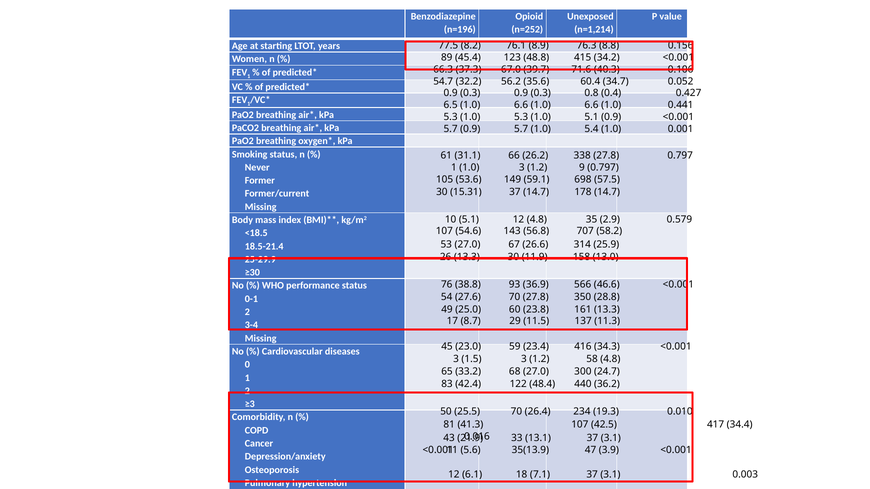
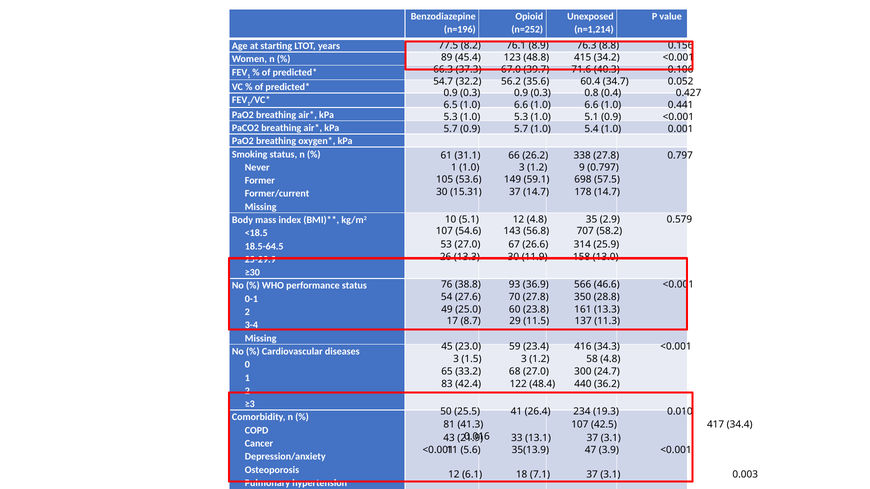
18.5-21.4: 18.5-21.4 -> 18.5-64.5
25.5 70: 70 -> 41
